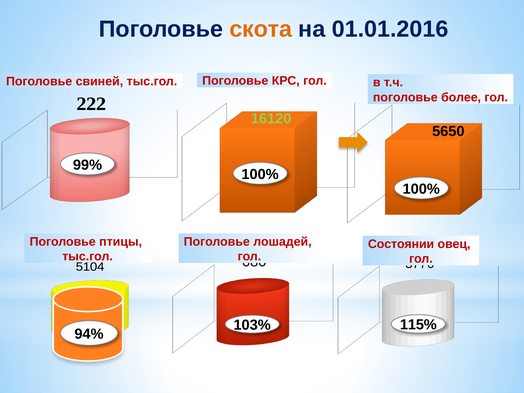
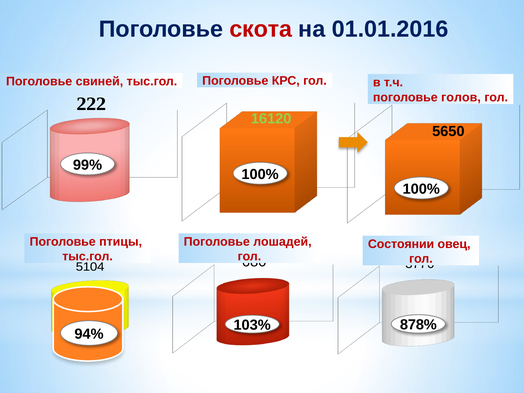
скота colour: orange -> red
более: более -> голов
115%: 115% -> 878%
